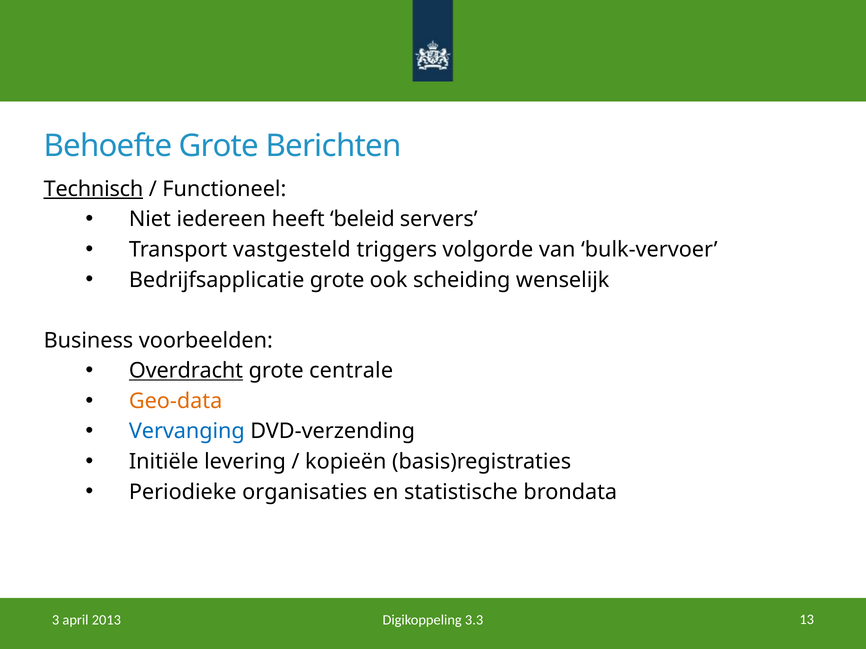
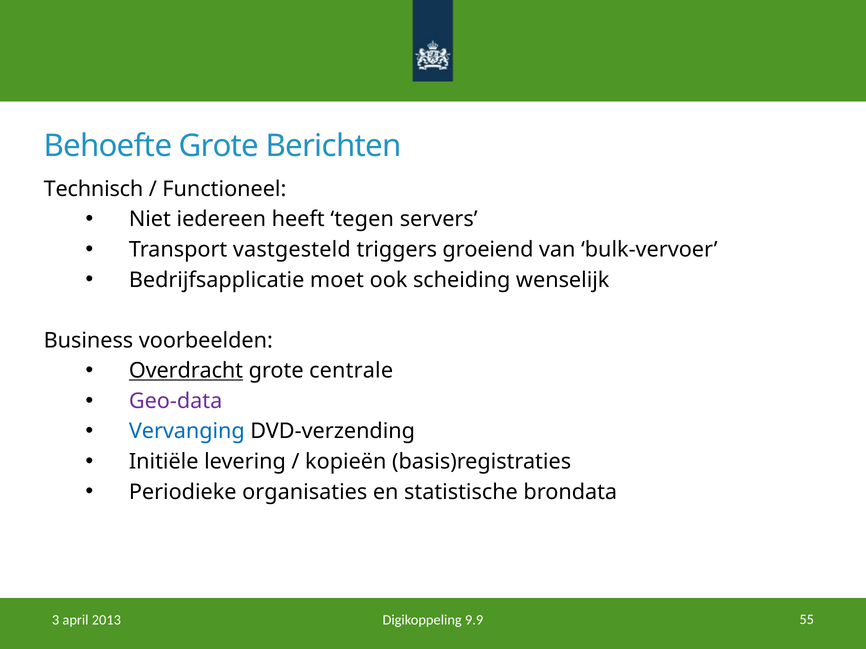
Technisch underline: present -> none
beleid: beleid -> tegen
volgorde: volgorde -> groeiend
Bedrijfsapplicatie grote: grote -> moet
Geo-data colour: orange -> purple
3.3: 3.3 -> 9.9
13: 13 -> 55
